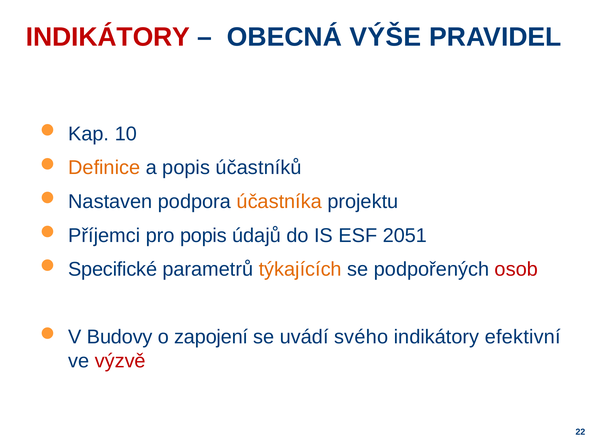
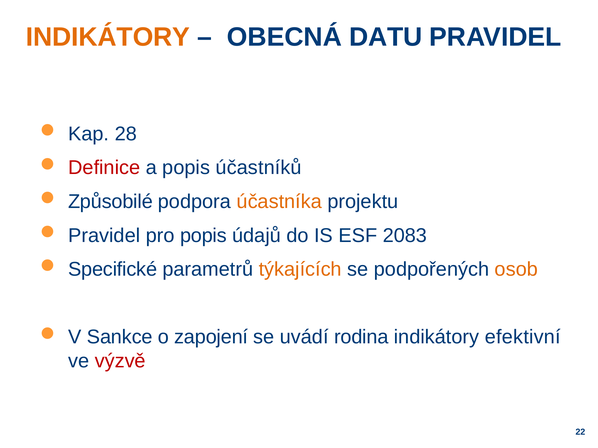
INDIKÁTORY at (108, 37) colour: red -> orange
VÝŠE: VÝŠE -> DATU
10: 10 -> 28
Definice colour: orange -> red
Nastaven: Nastaven -> Způsobilé
Příjemci at (104, 236): Příjemci -> Pravidel
2051: 2051 -> 2083
osob colour: red -> orange
Budovy: Budovy -> Sankce
svého: svého -> rodina
